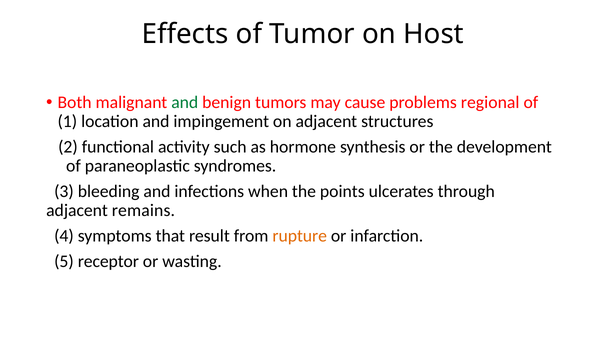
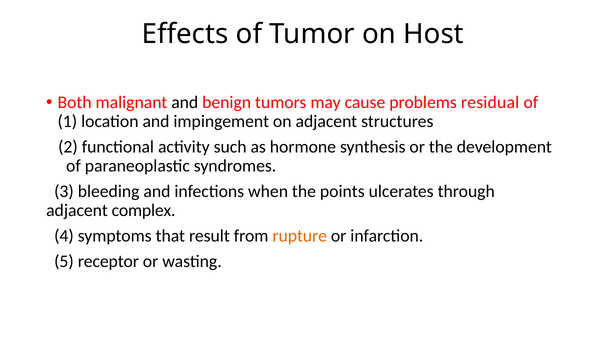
and at (185, 102) colour: green -> black
regional: regional -> residual
remains: remains -> complex
